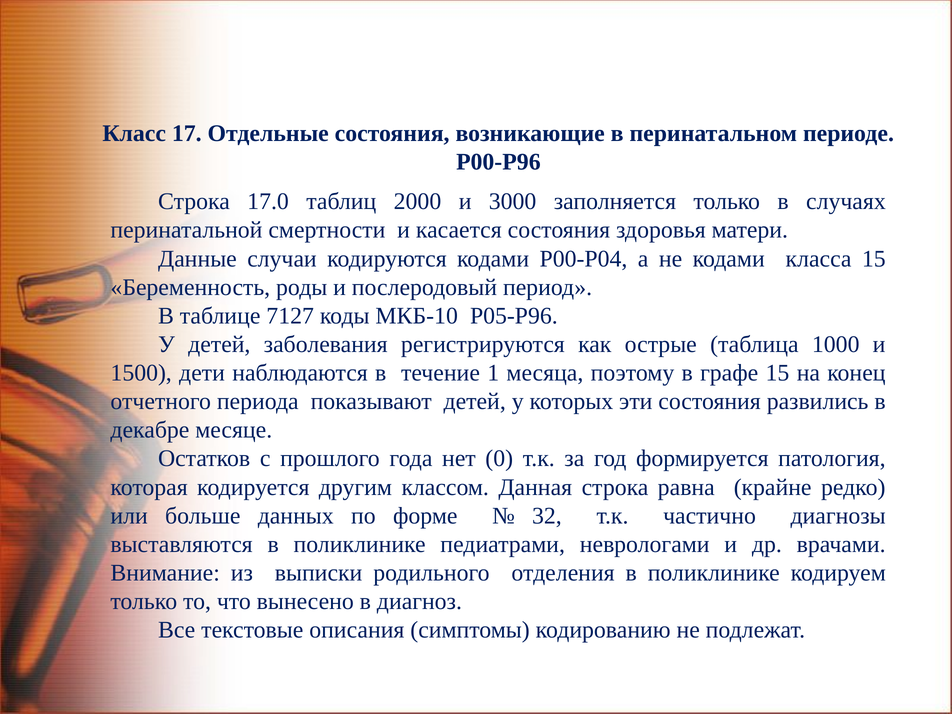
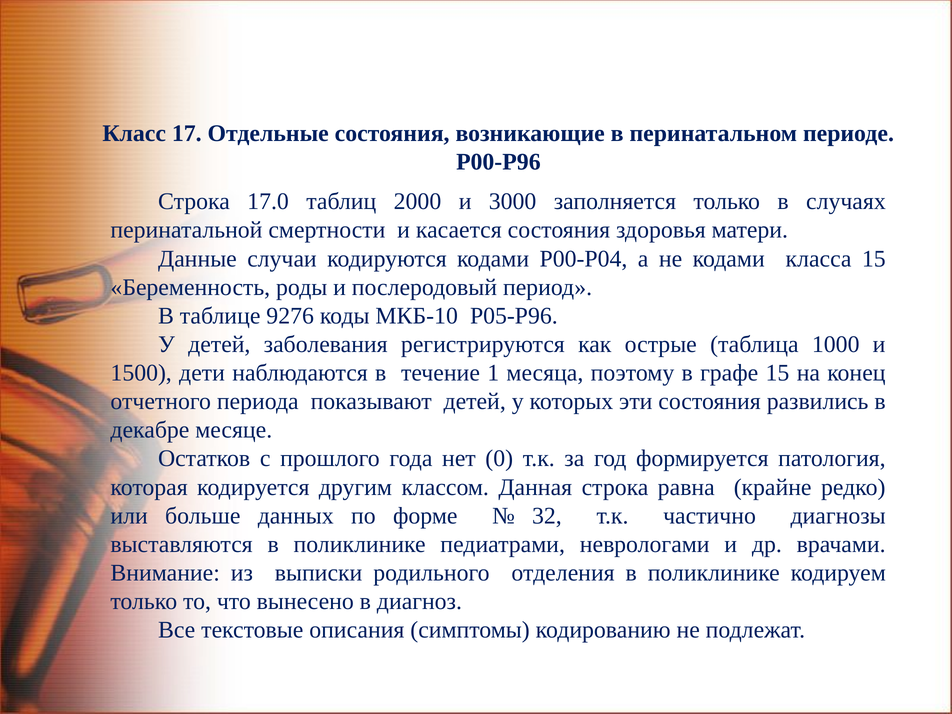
7127: 7127 -> 9276
